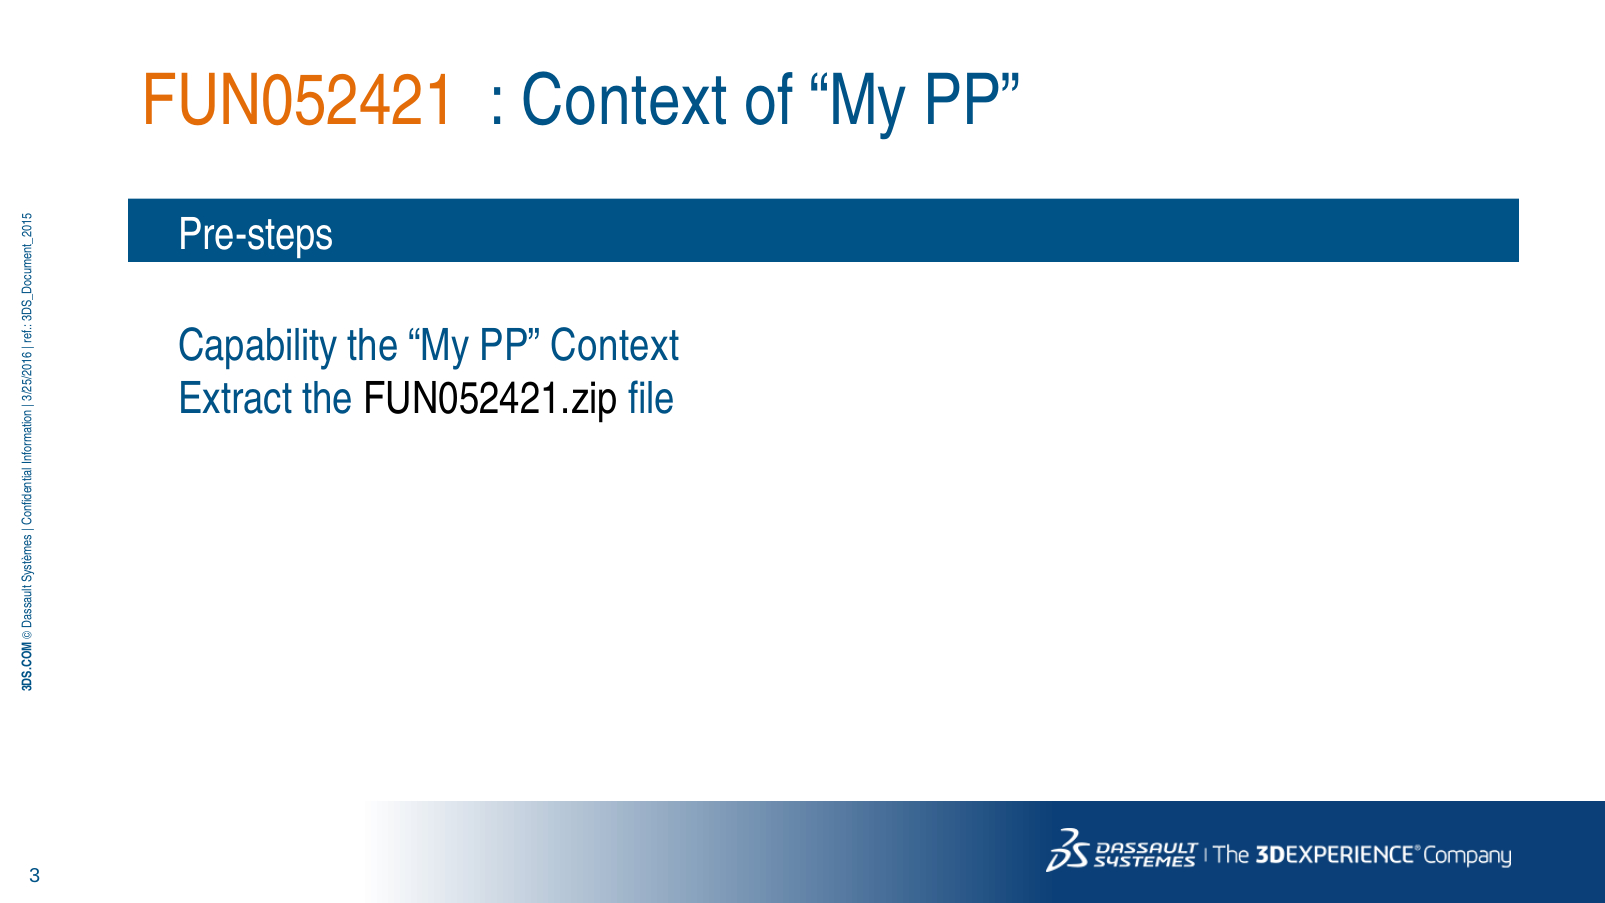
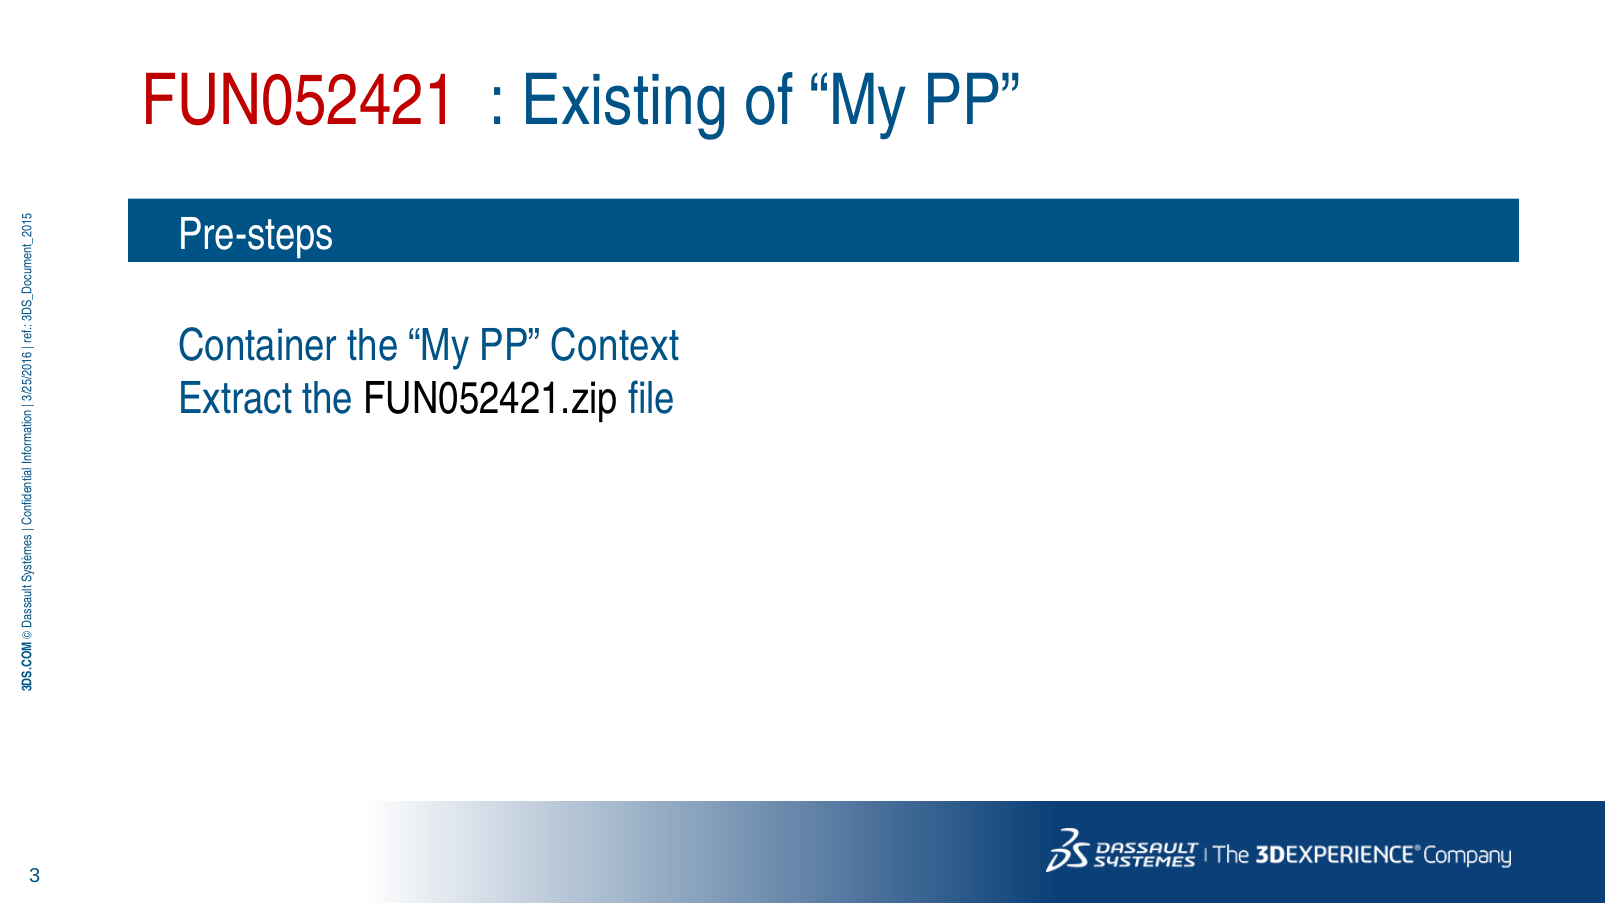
FUN052421 colour: orange -> red
Context at (625, 101): Context -> Existing
Capability: Capability -> Container
